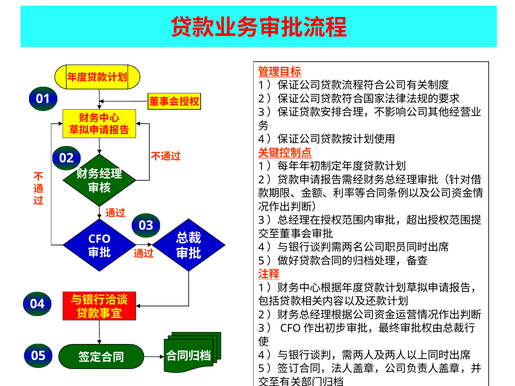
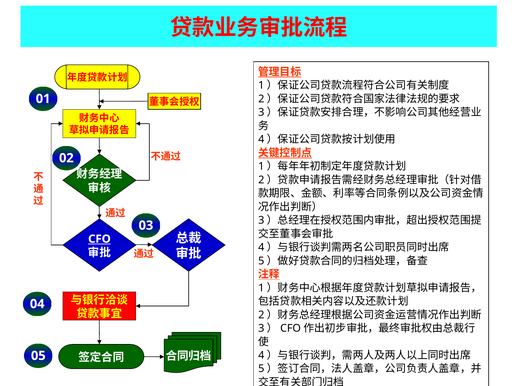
CFO underline: none -> present
